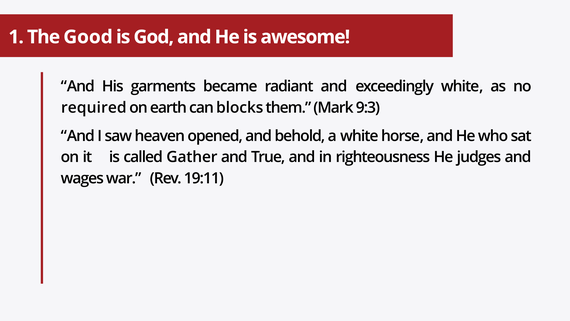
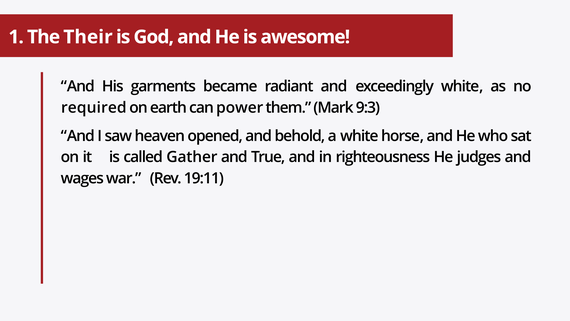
Good: Good -> Their
blocks: blocks -> power
